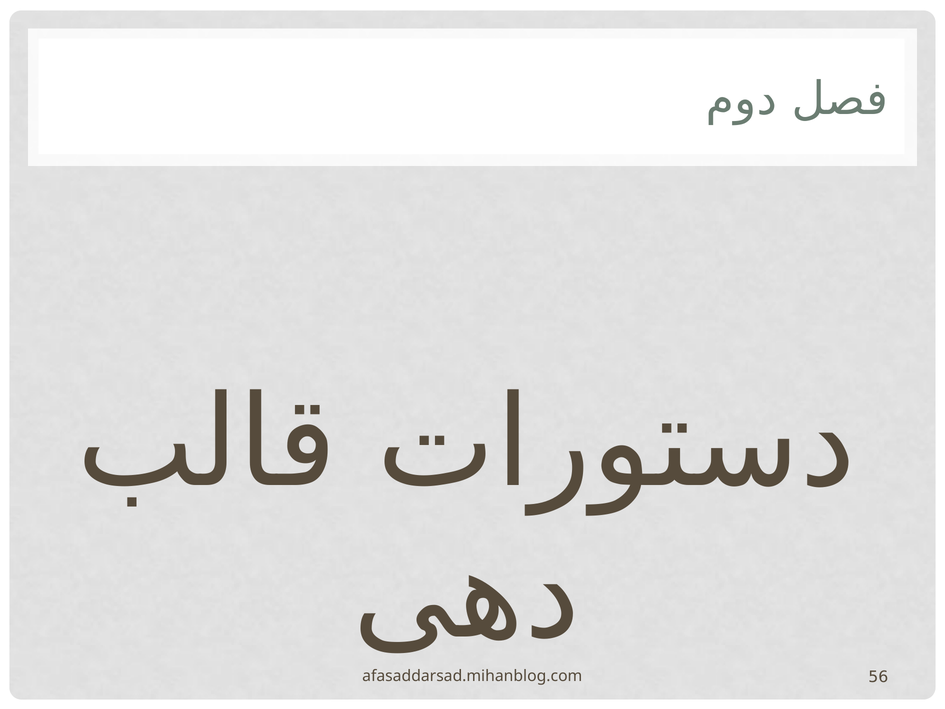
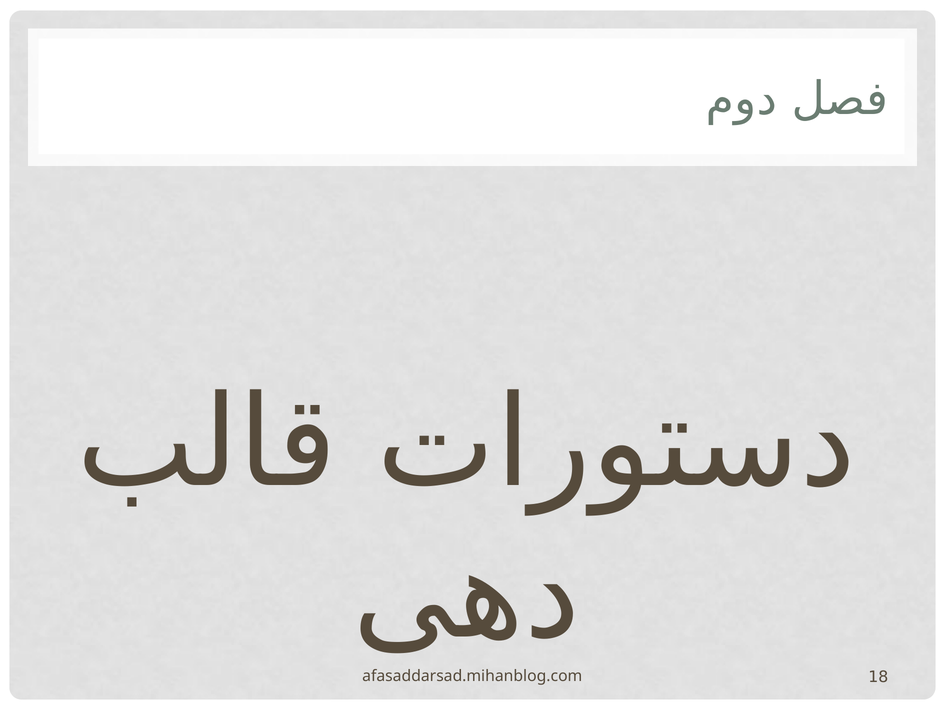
56: 56 -> 18
